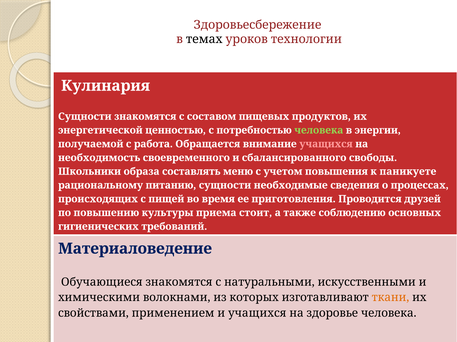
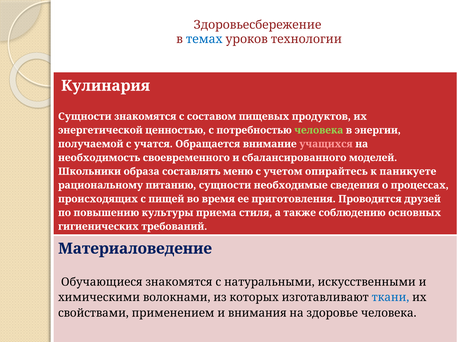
темах colour: black -> blue
работа: работа -> учатся
свободы: свободы -> моделей
повышения: повышения -> опирайтесь
стоит: стоит -> стиля
ткани colour: orange -> blue
и учащихся: учащихся -> внимания
